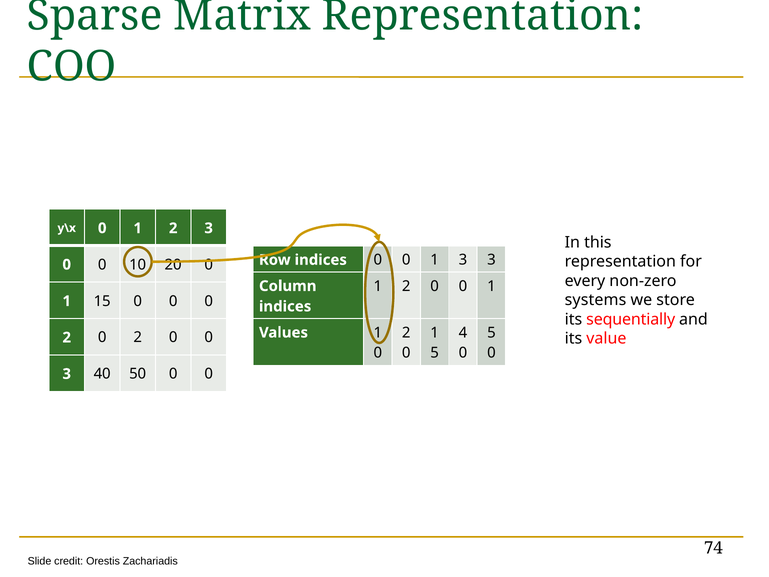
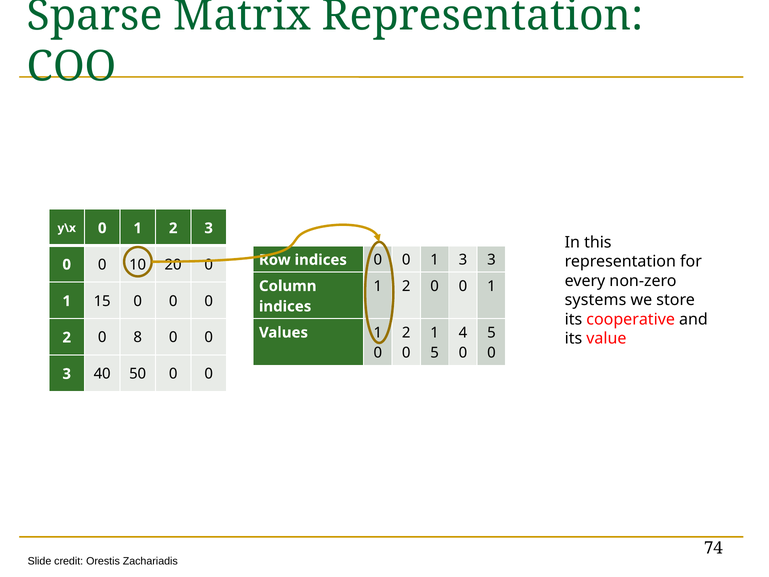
sequentially: sequentially -> cooperative
2 0 2: 2 -> 8
